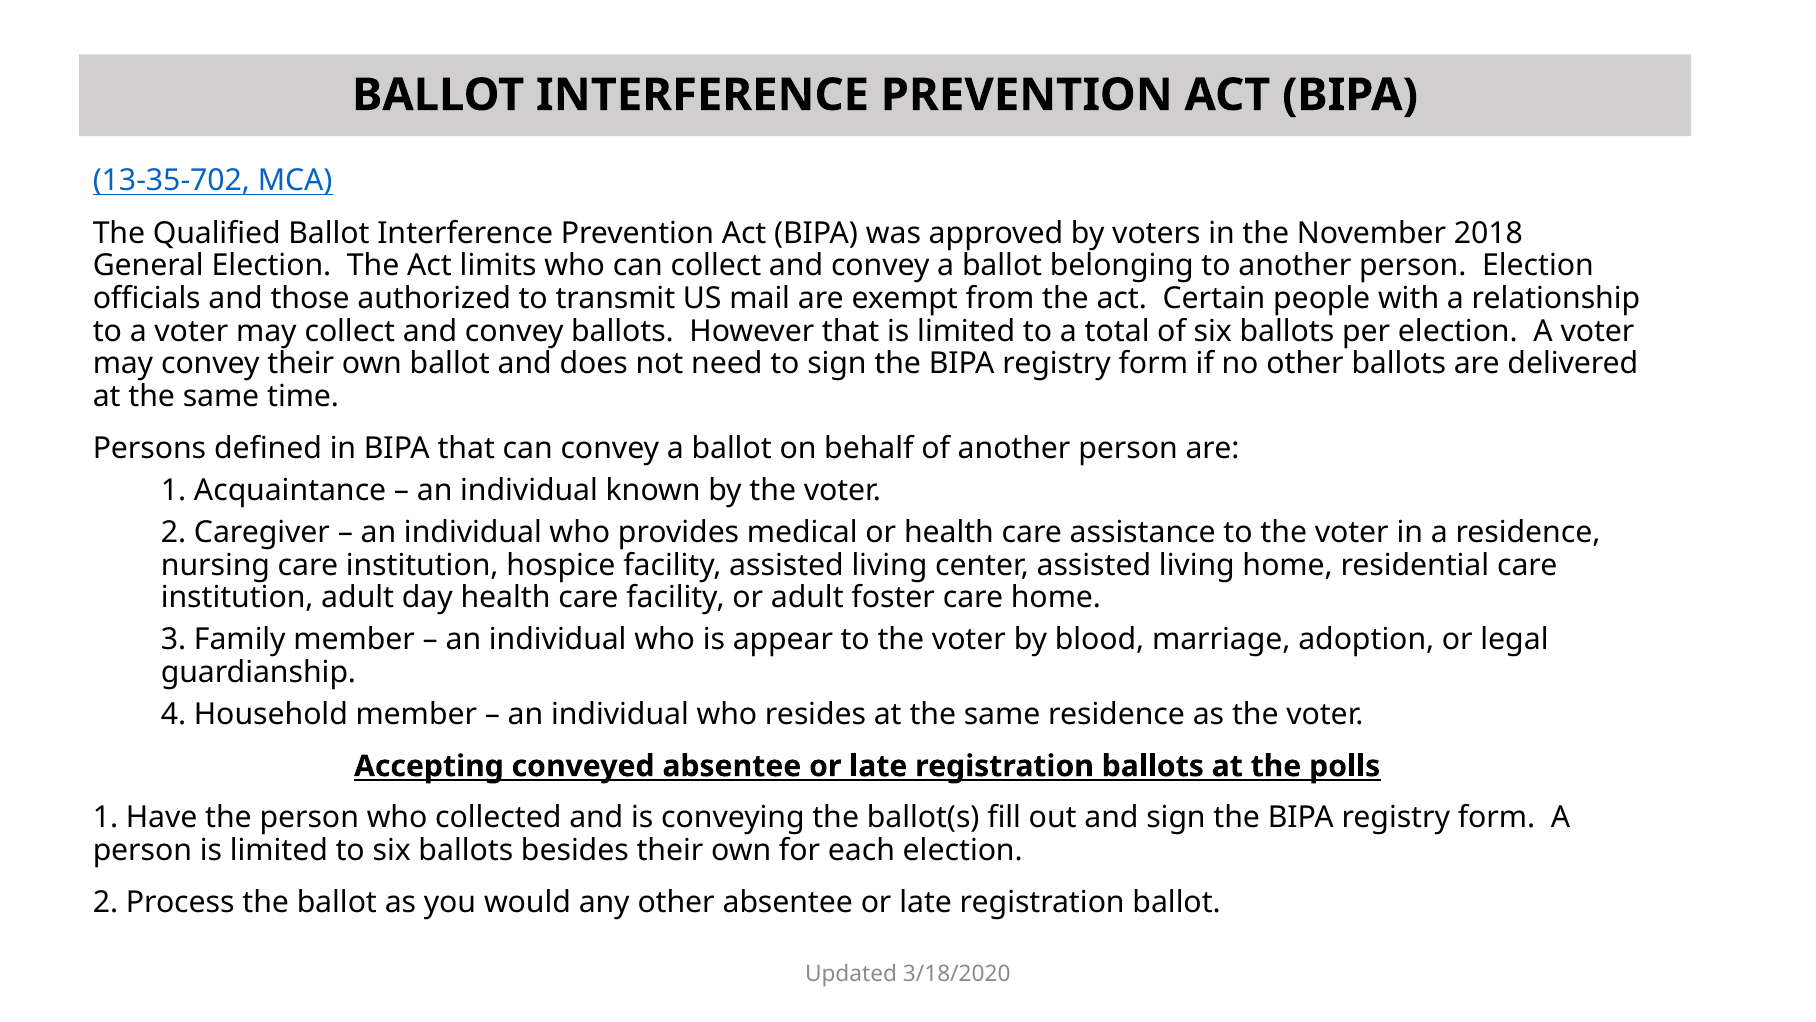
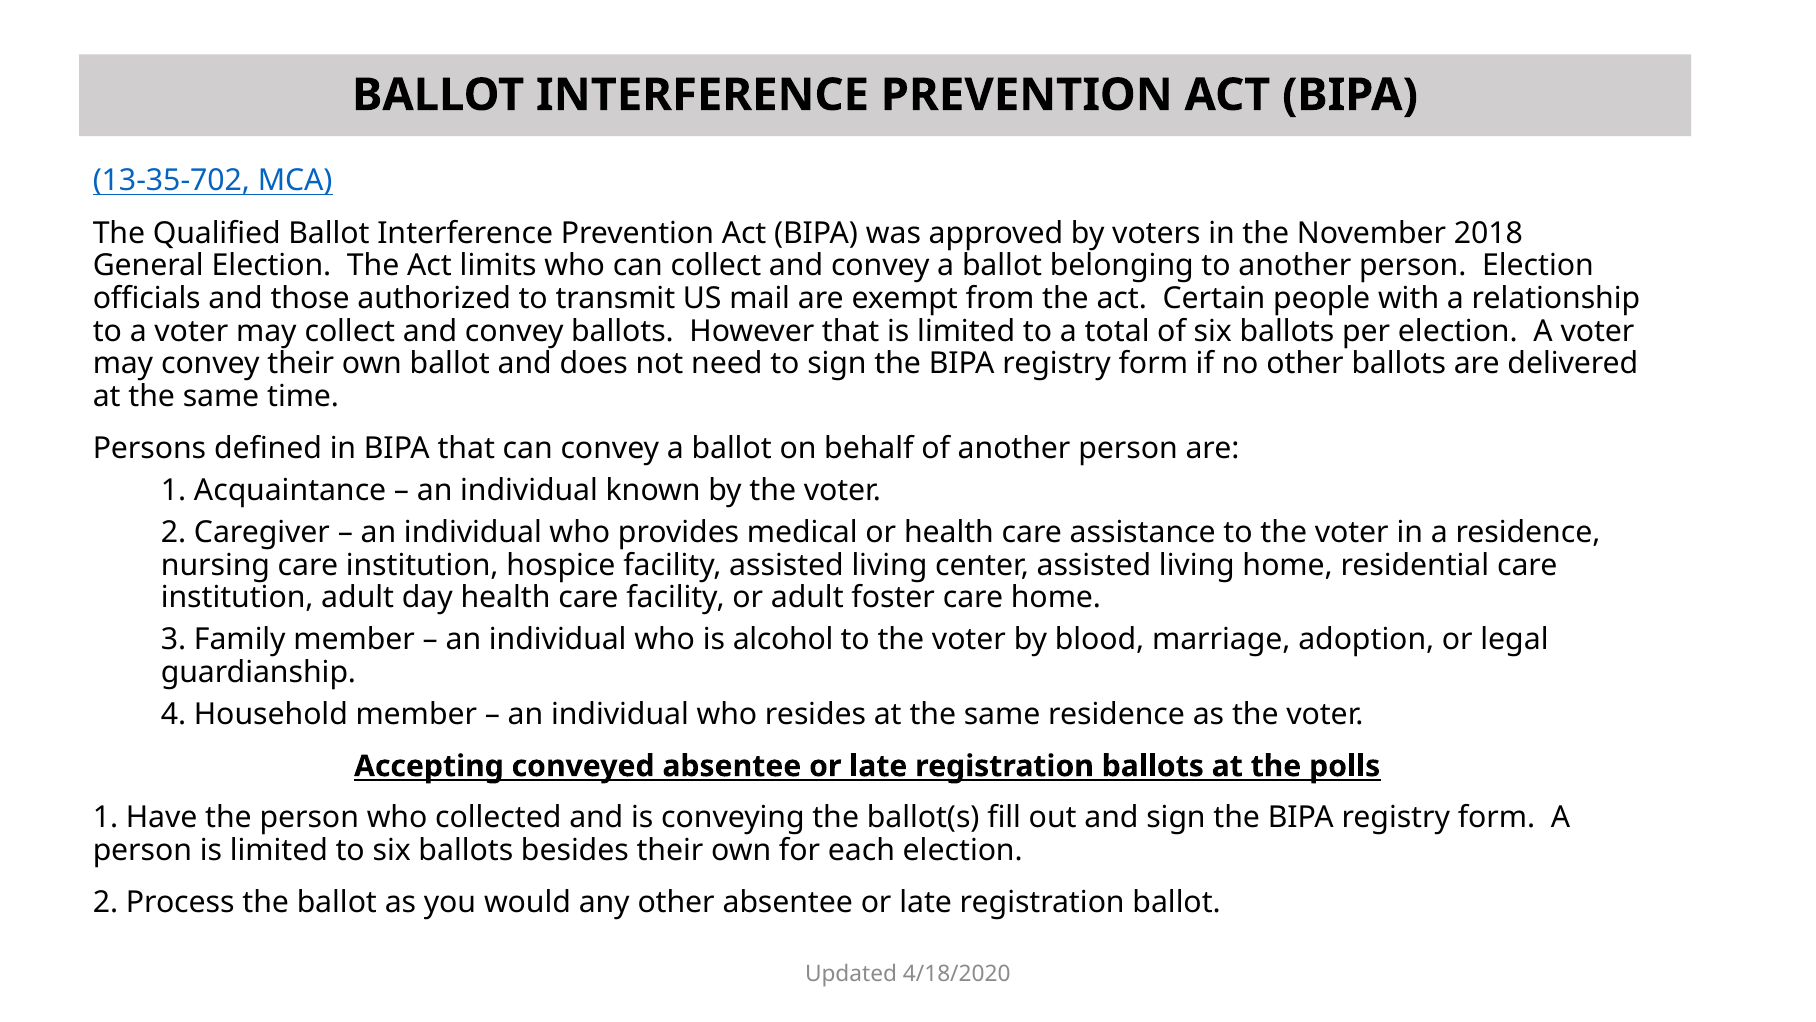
appear: appear -> alcohol
3/18/2020: 3/18/2020 -> 4/18/2020
